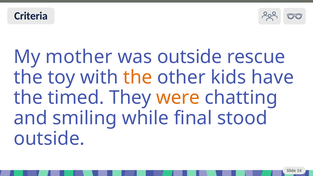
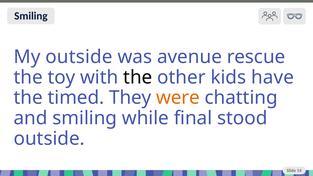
Criteria at (31, 16): Criteria -> Smiling
My mother: mother -> outside
was outside: outside -> avenue
the at (138, 77) colour: orange -> black
